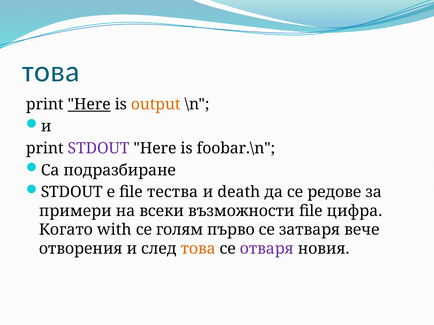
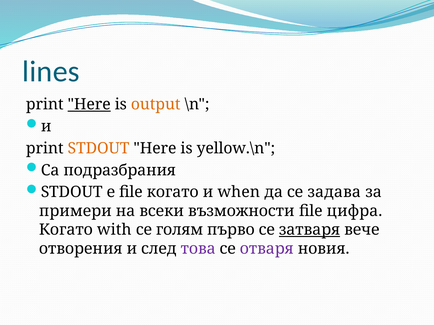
това at (51, 72): това -> lines
STDOUT at (99, 148) colour: purple -> orange
foobar.\n: foobar.\n -> yellow.\n
подразбиране: подразбиране -> подразбрания
file тества: тества -> когато
death: death -> when
редове: редове -> задава
затваря underline: none -> present
това at (198, 249) colour: orange -> purple
